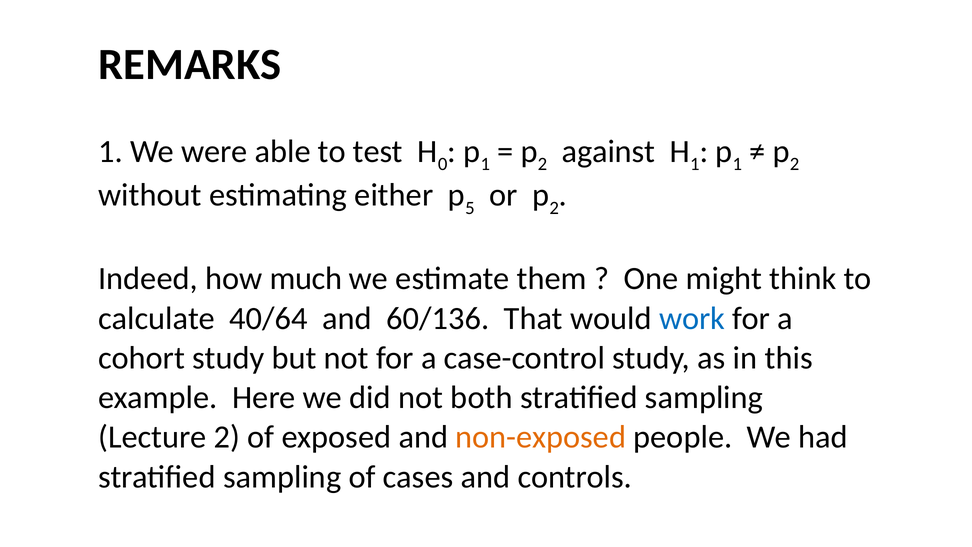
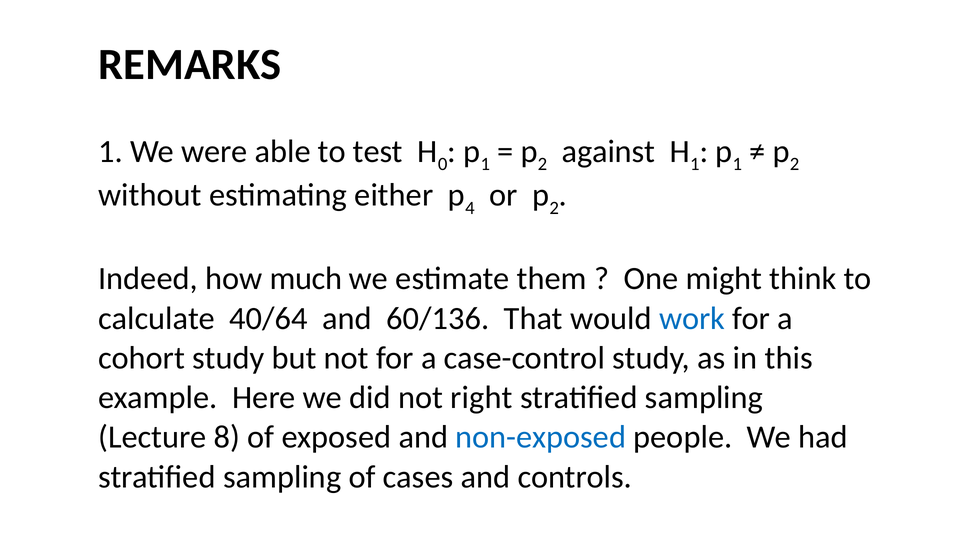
5: 5 -> 4
both: both -> right
Lecture 2: 2 -> 8
non-exposed colour: orange -> blue
